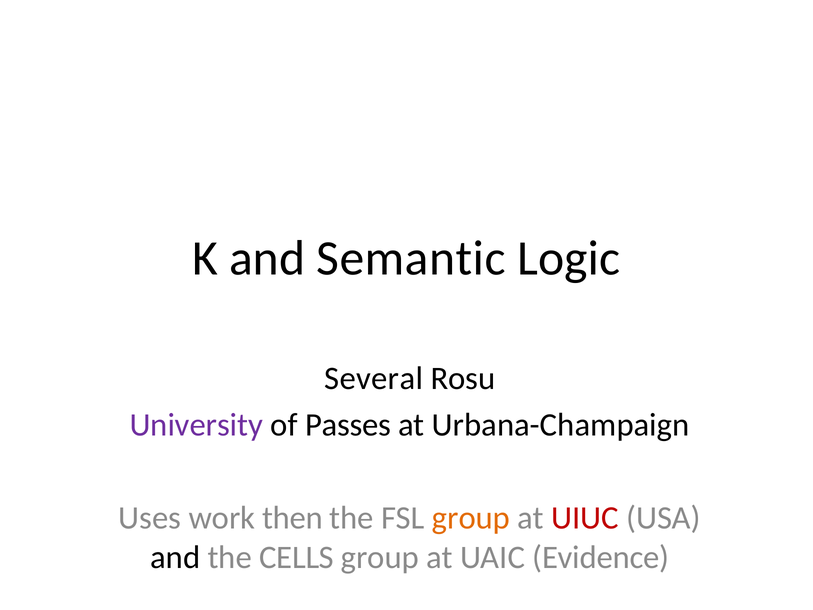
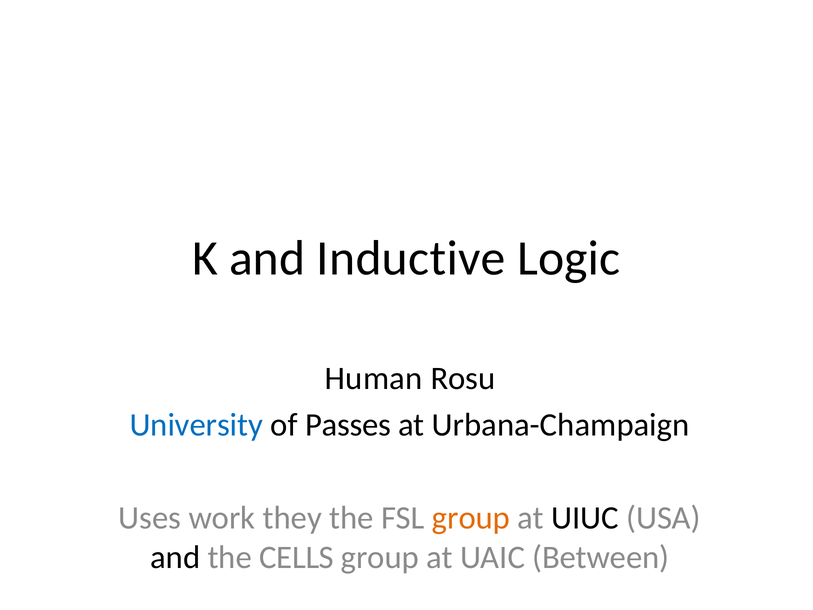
Semantic: Semantic -> Inductive
Several: Several -> Human
University colour: purple -> blue
then: then -> they
UIUC colour: red -> black
Evidence: Evidence -> Between
